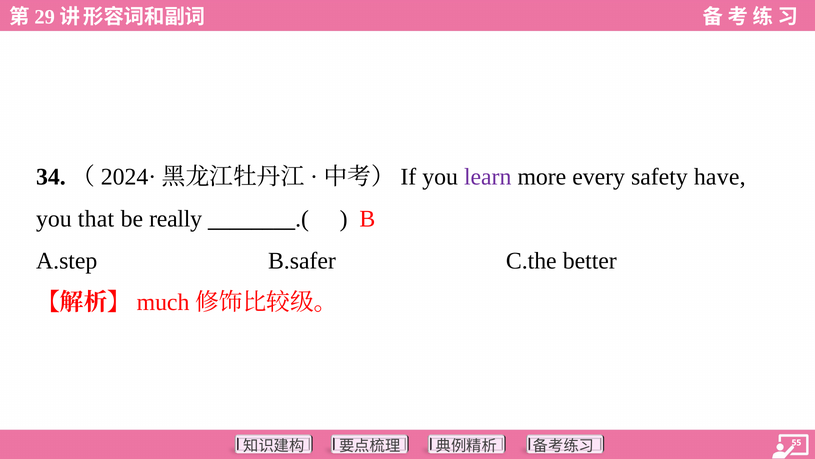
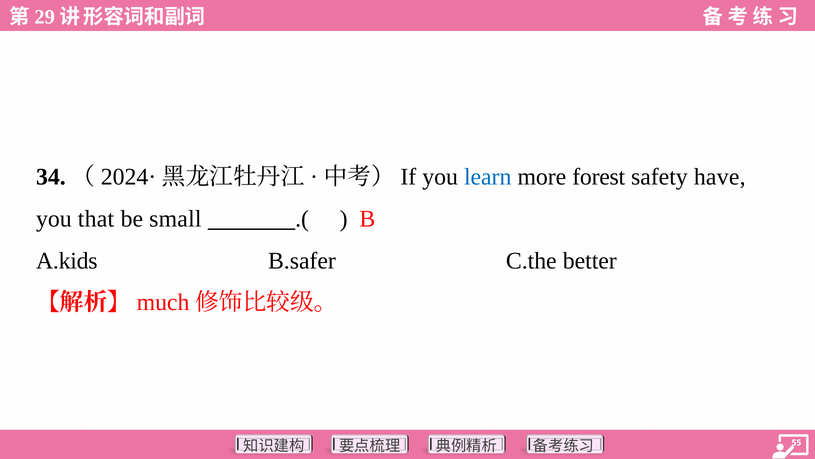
learn colour: purple -> blue
every: every -> forest
really: really -> small
A.step: A.step -> A.kids
